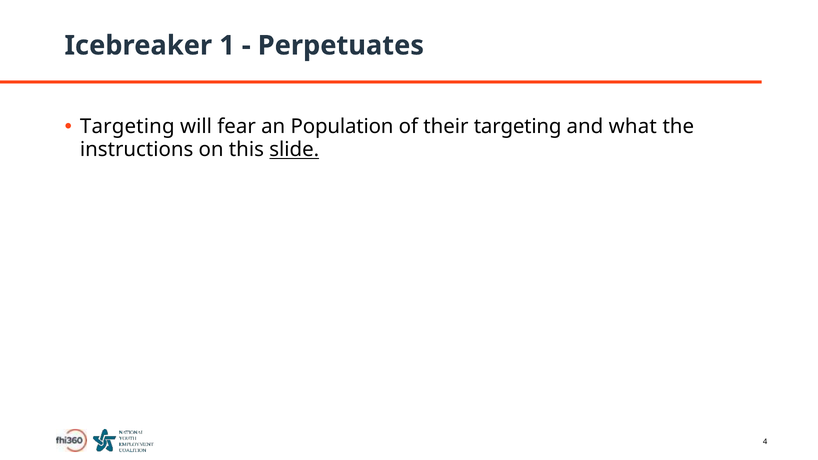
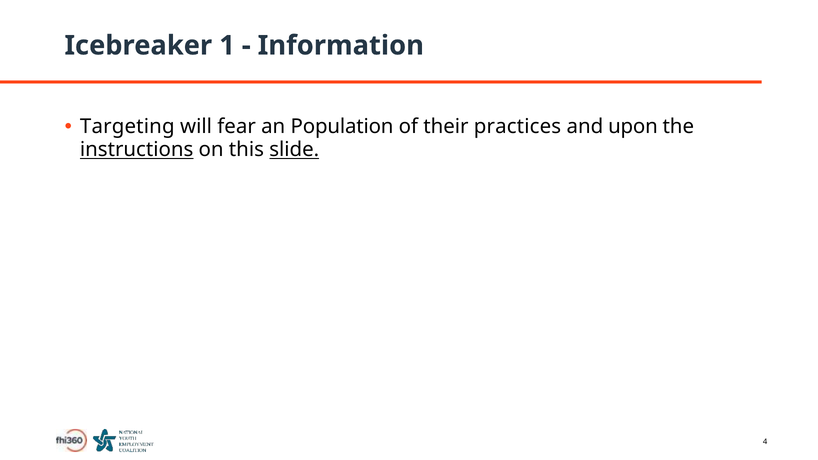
Perpetuates: Perpetuates -> Information
their targeting: targeting -> practices
what: what -> upon
instructions underline: none -> present
